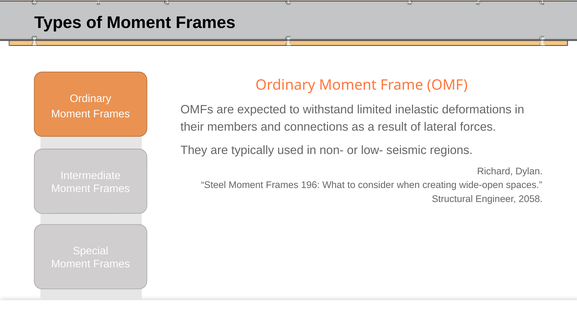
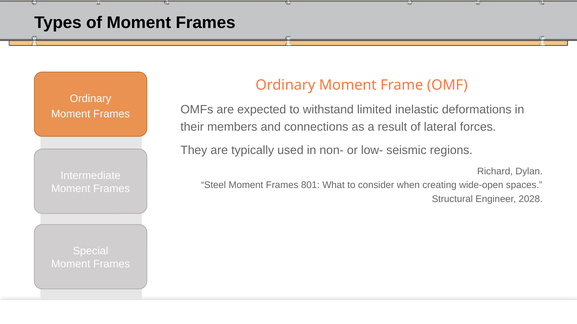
196: 196 -> 801
2058: 2058 -> 2028
